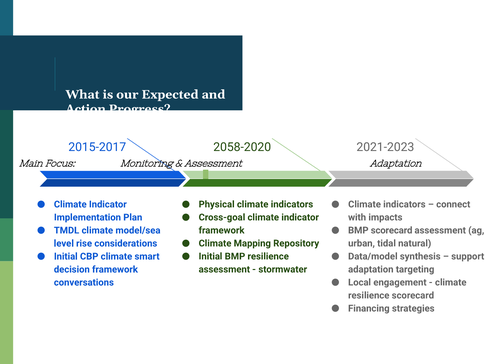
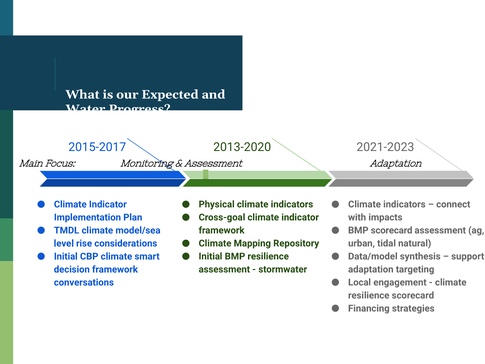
Action: Action -> Water
2058-2020: 2058-2020 -> 2013-2020
